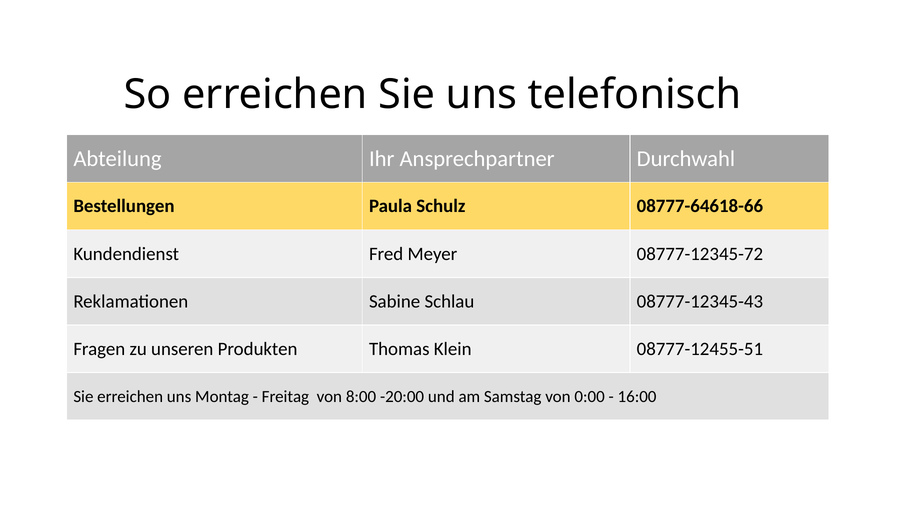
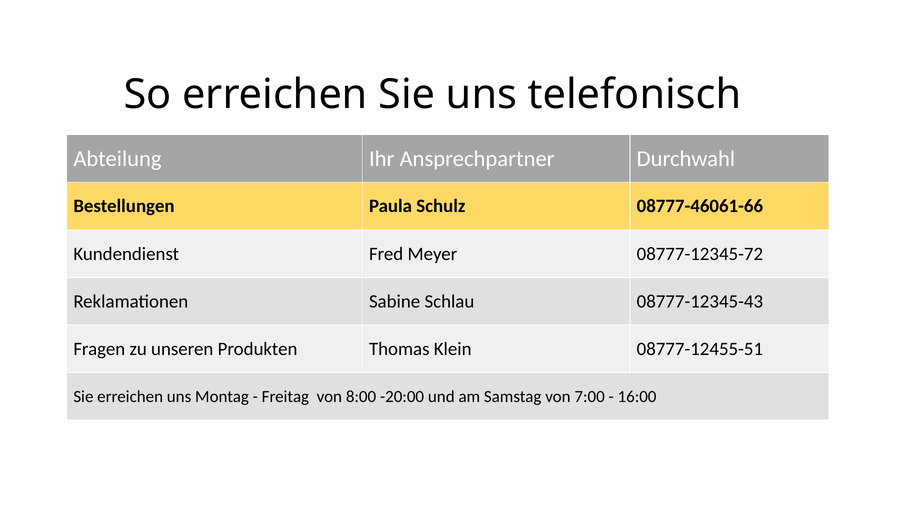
08777-64618-66: 08777-64618-66 -> 08777-46061-66
0:00: 0:00 -> 7:00
